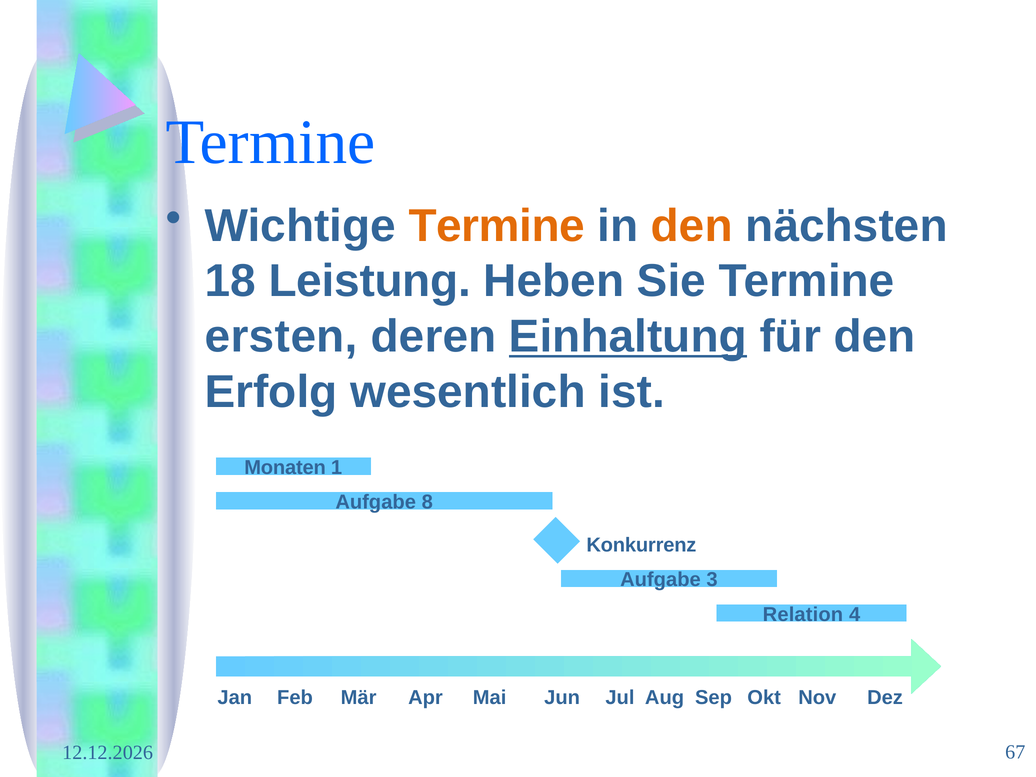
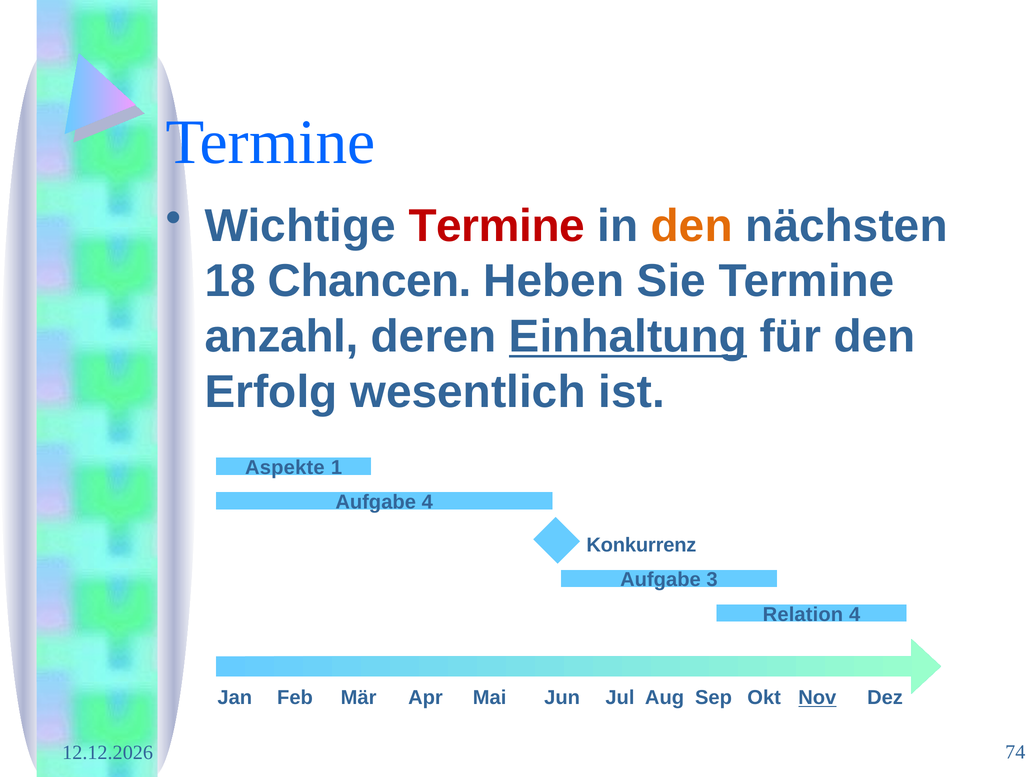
Termine at (497, 226) colour: orange -> red
Leistung: Leistung -> Chancen
ersten: ersten -> anzahl
Monaten: Monaten -> Aspekte
Aufgabe 8: 8 -> 4
Nov underline: none -> present
67: 67 -> 74
